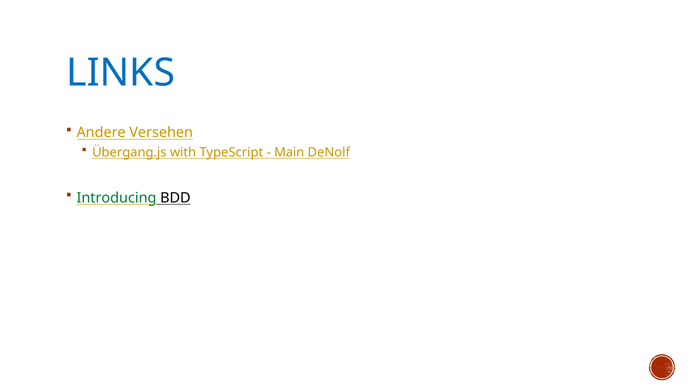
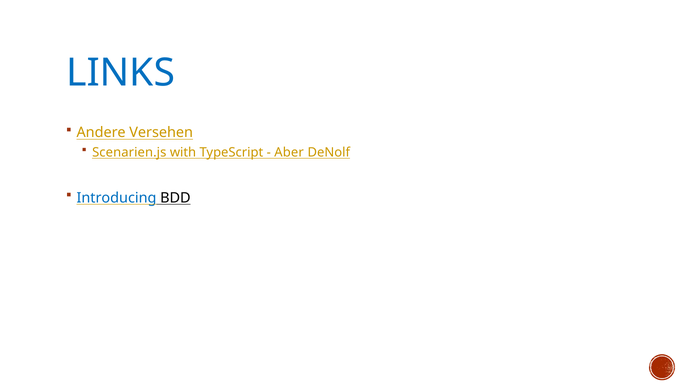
Übergang.js: Übergang.js -> Scenarien.js
Main: Main -> Aber
Introducing colour: green -> blue
